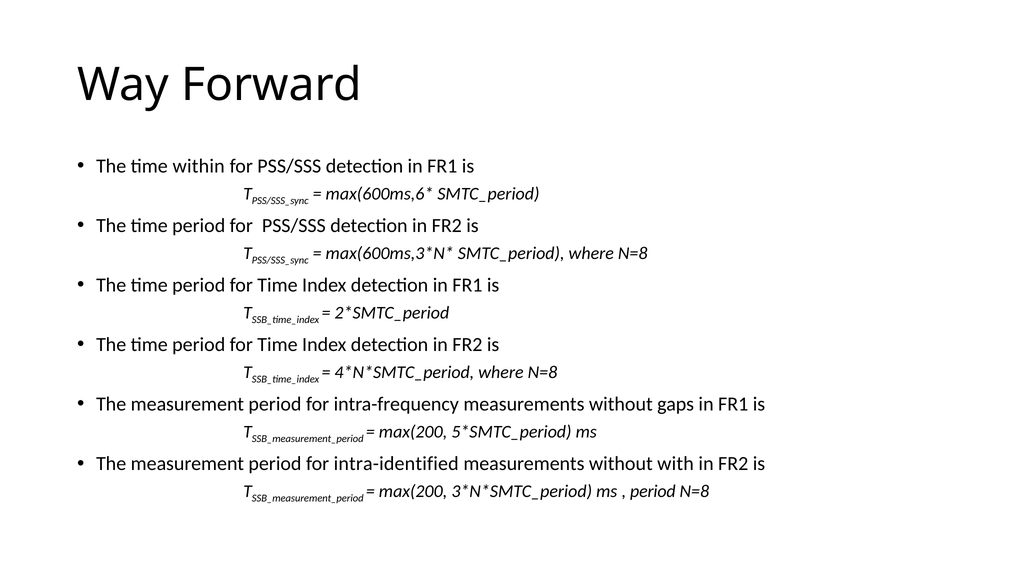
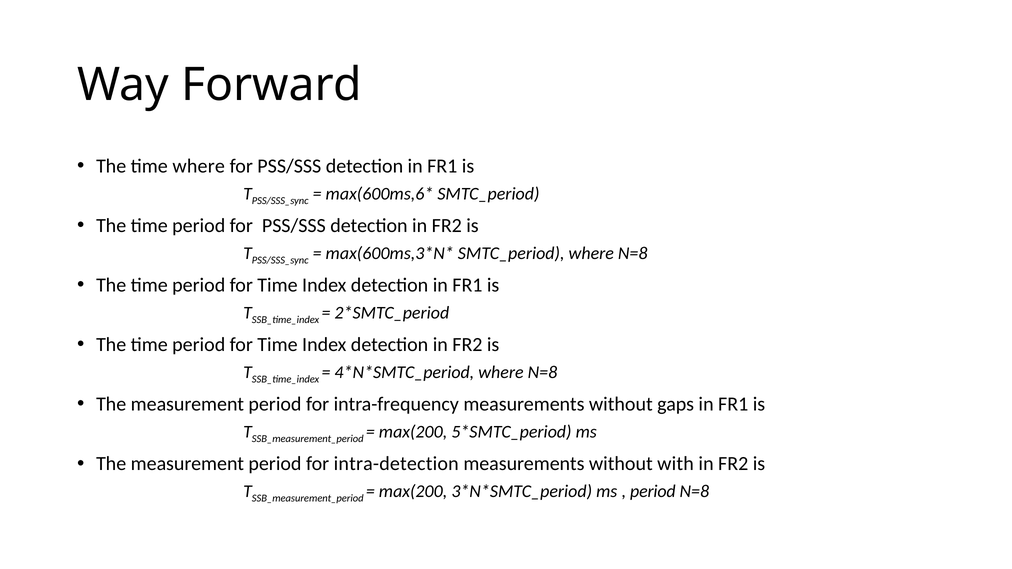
time within: within -> where
intra-identified: intra-identified -> intra-detection
